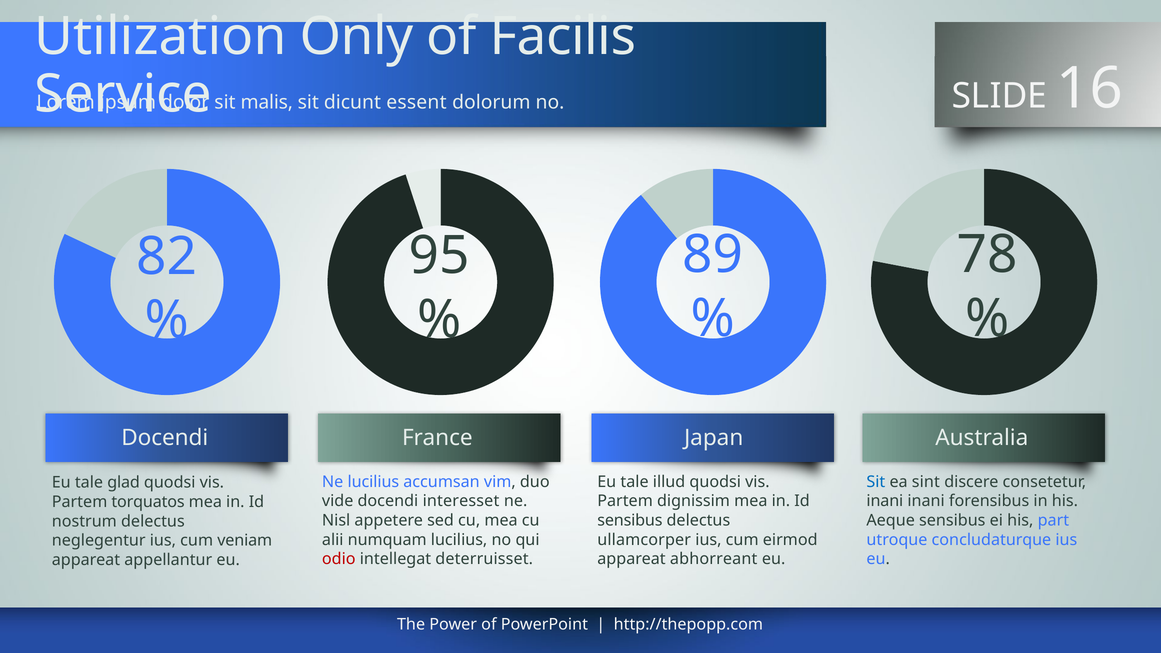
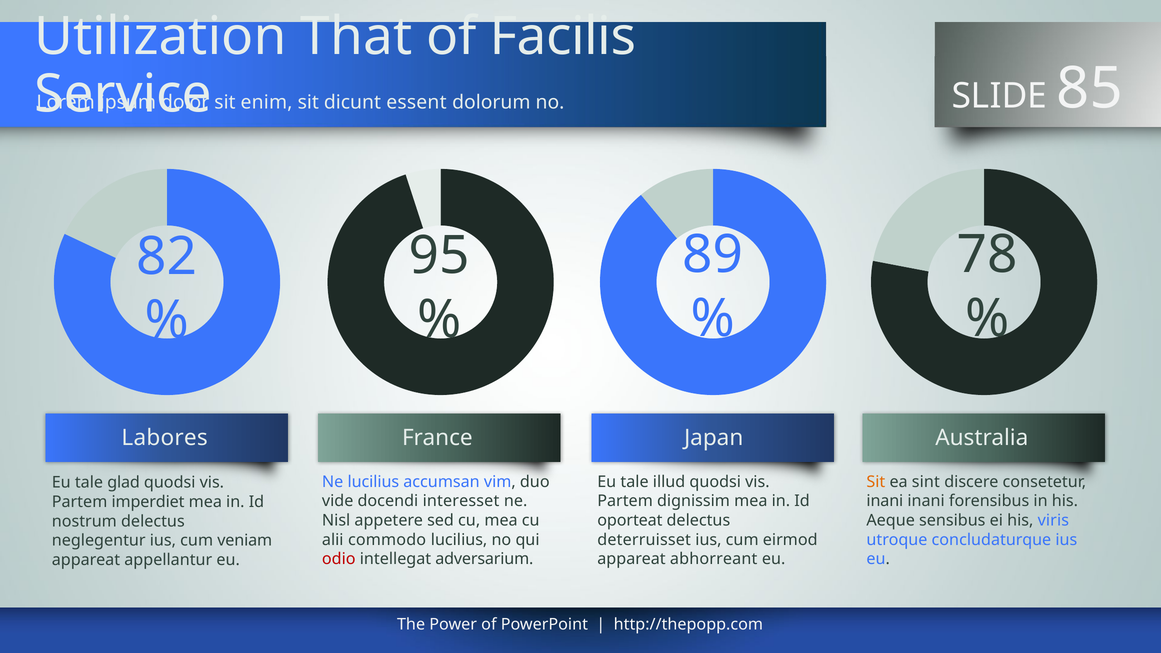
Only: Only -> That
16: 16 -> 85
malis: malis -> enim
Docendi at (165, 438): Docendi -> Labores
Sit at (876, 482) colour: blue -> orange
torquatos: torquatos -> imperdiet
sensibus at (630, 520): sensibus -> oporteat
part: part -> viris
numquam: numquam -> commodo
ullamcorper: ullamcorper -> deterruisset
deterruisset: deterruisset -> adversarium
